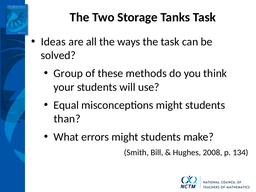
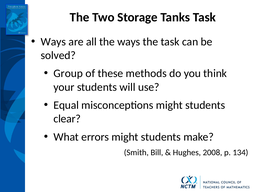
Ideas at (53, 42): Ideas -> Ways
than: than -> clear
